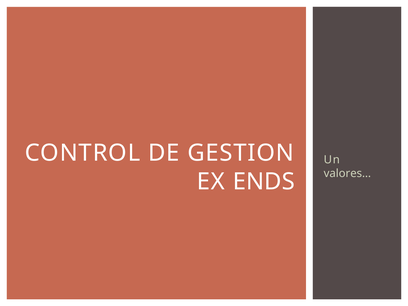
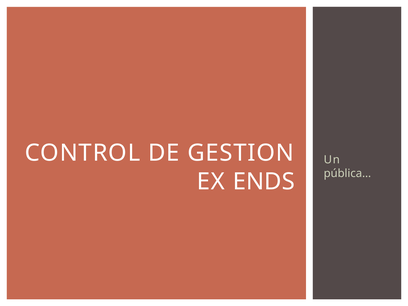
valores…: valores… -> pública…
